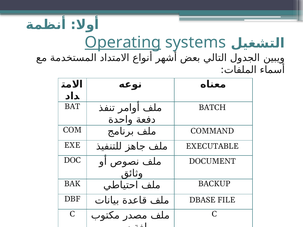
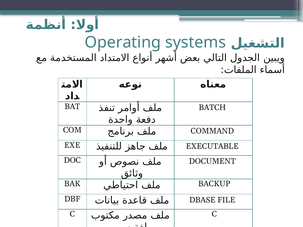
Operating underline: present -> none
